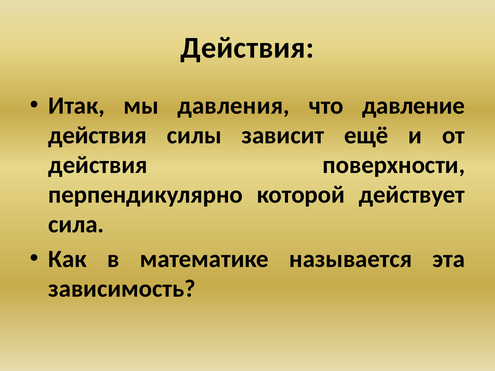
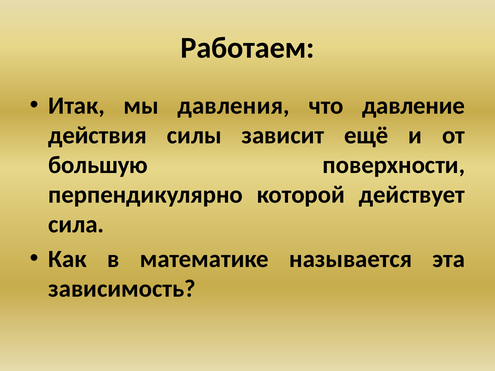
Действия at (247, 48): Действия -> Работаем
действия at (98, 165): действия -> большую
